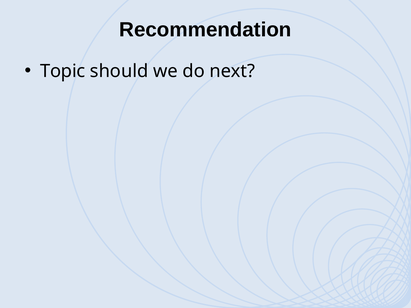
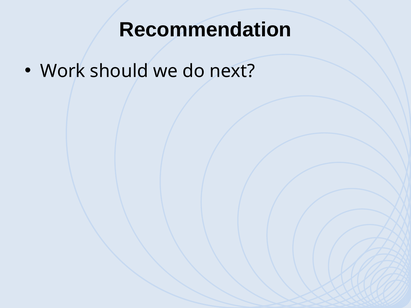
Topic: Topic -> Work
